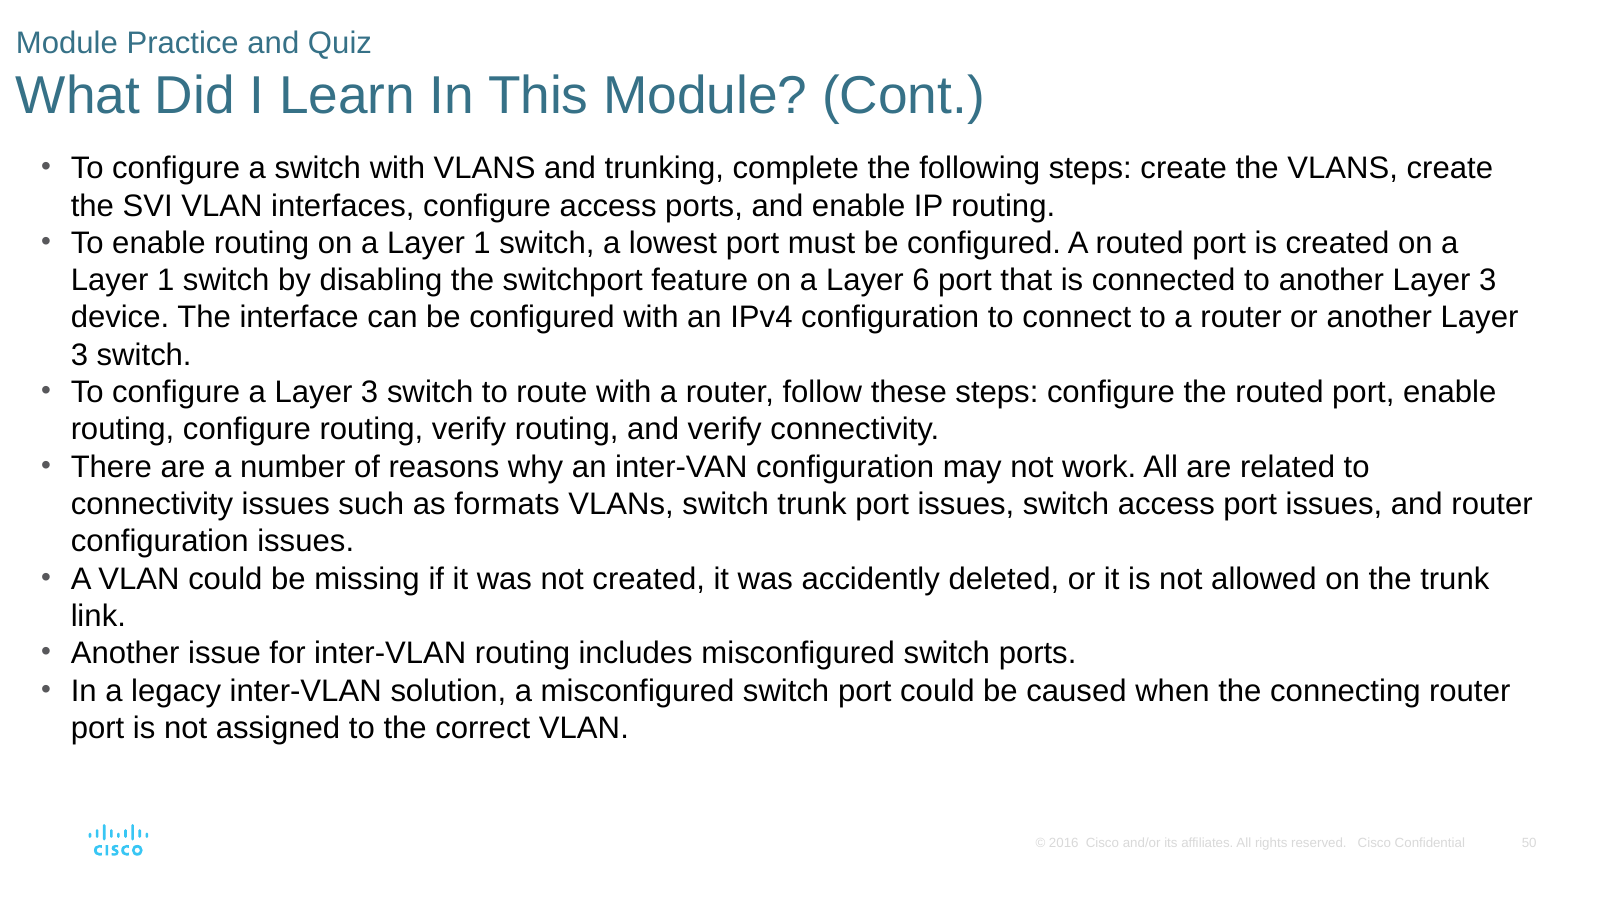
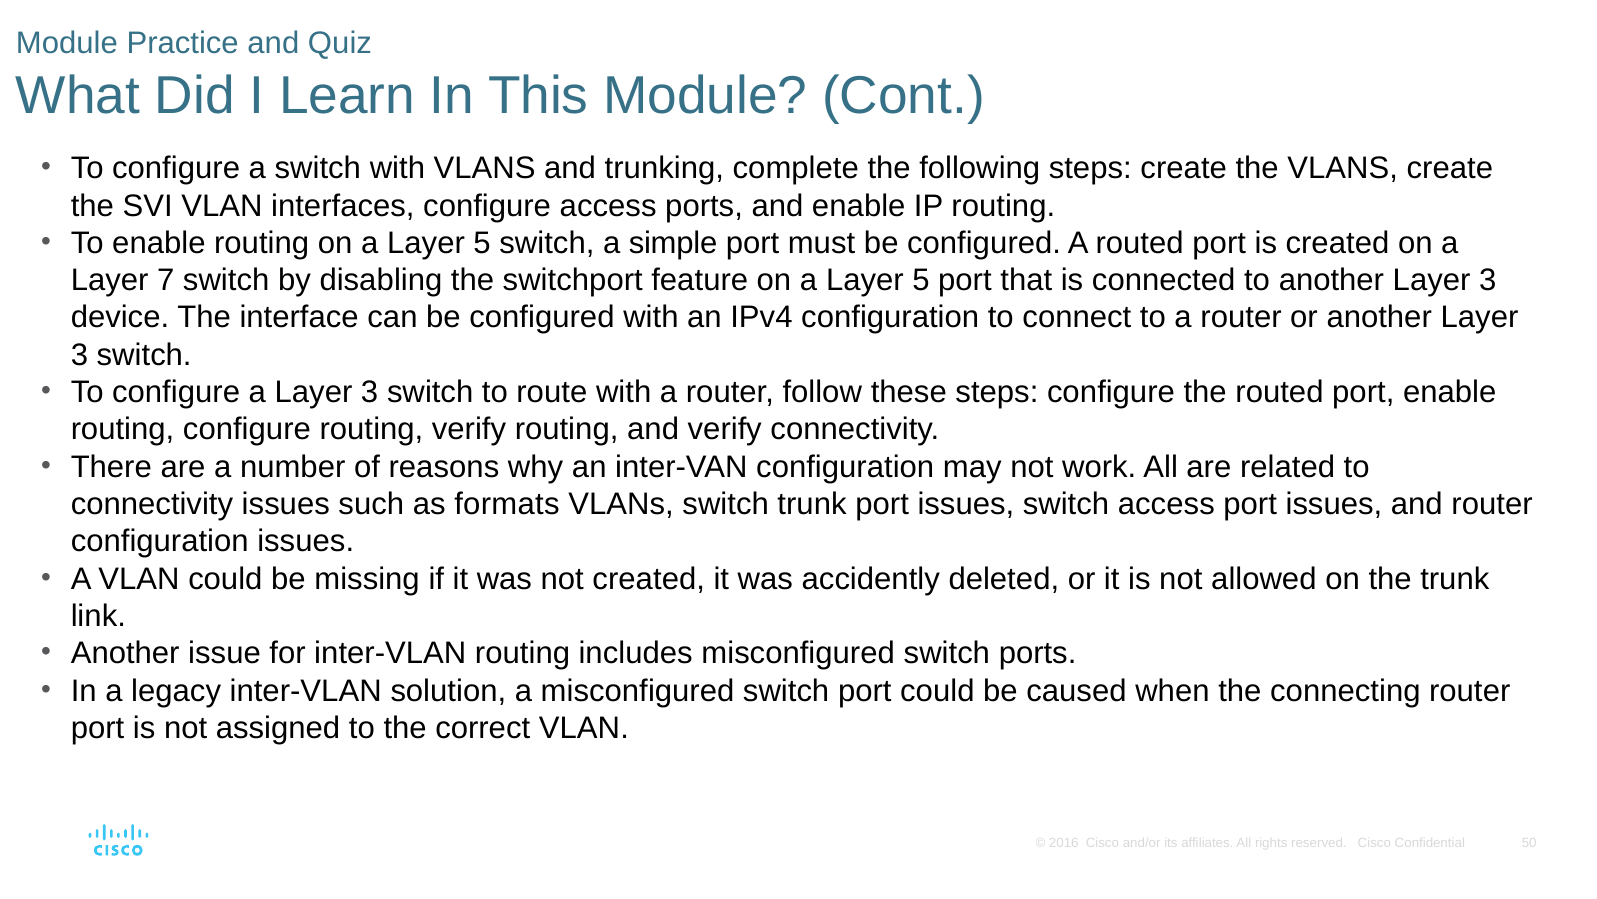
1 at (482, 243): 1 -> 5
lowest: lowest -> simple
1 at (166, 280): 1 -> 7
6 at (921, 280): 6 -> 5
